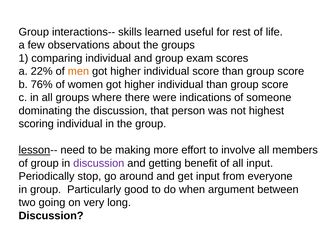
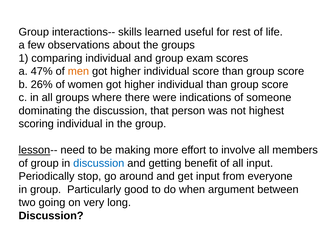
22%: 22% -> 47%
76%: 76% -> 26%
discussion at (99, 163) colour: purple -> blue
